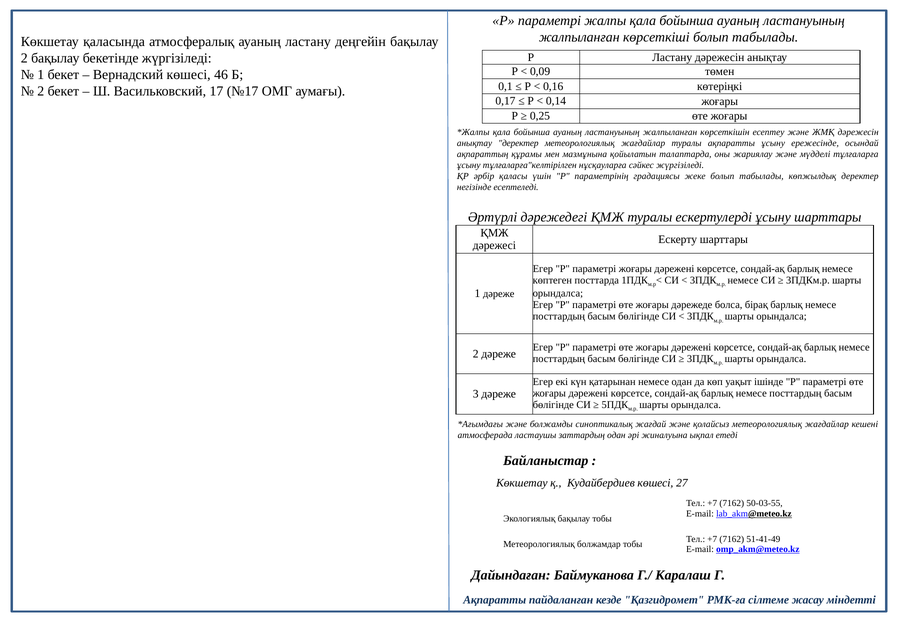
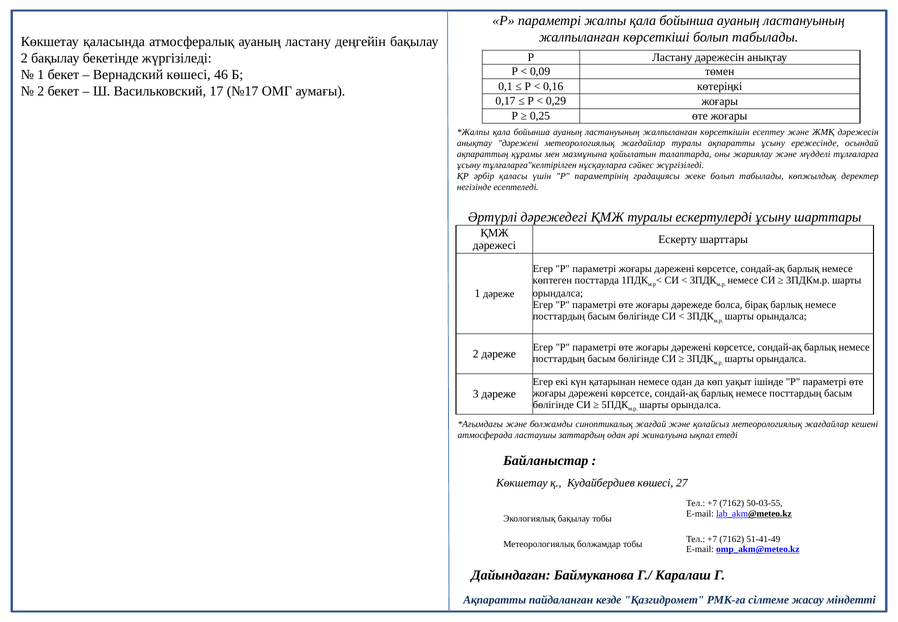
0,14: 0,14 -> 0,29
анықтау деректер: деректер -> дәрежені
